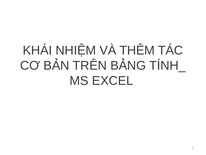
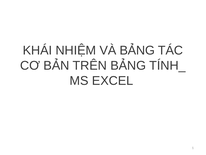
VÀ THÊM: THÊM -> BẢNG
